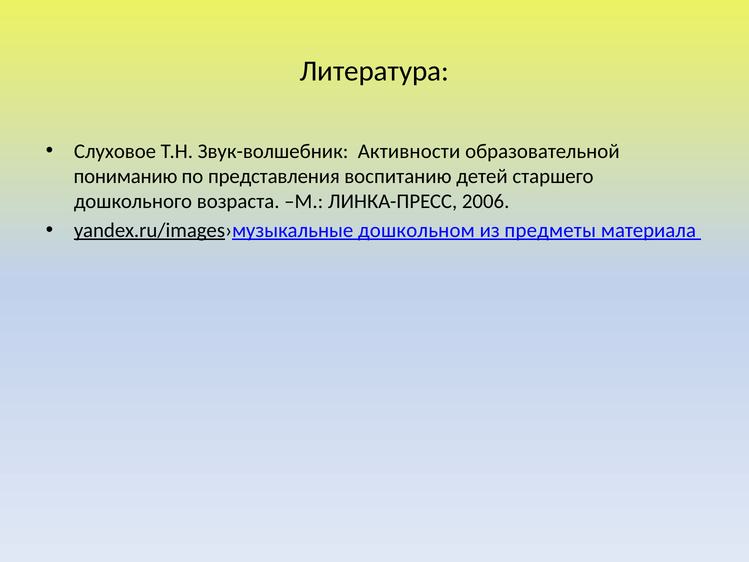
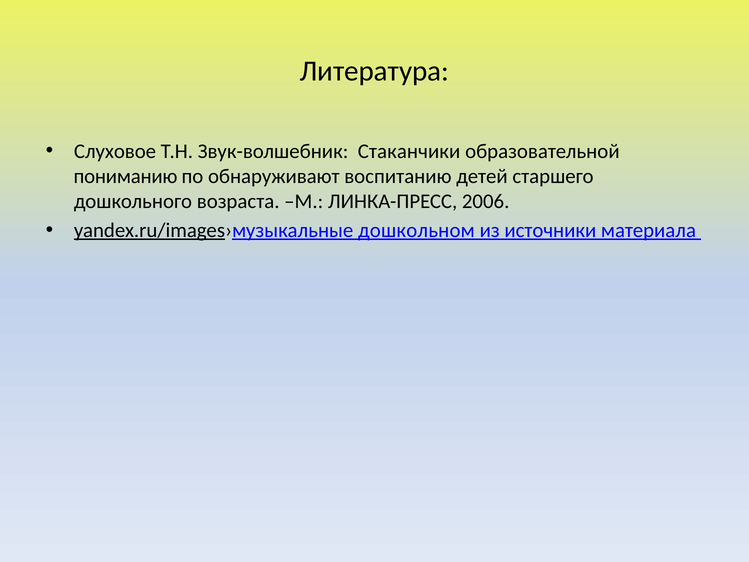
Активности: Активности -> Стаканчики
представления: представления -> обнаруживают
предметы: предметы -> источники
